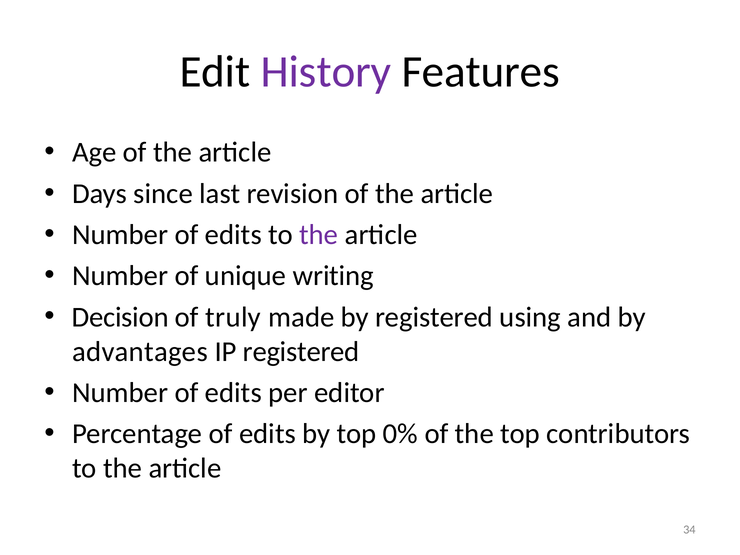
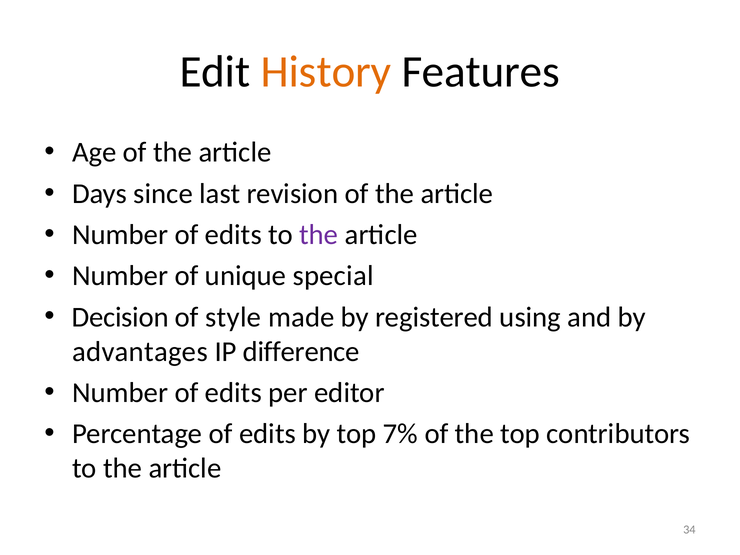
History colour: purple -> orange
writing: writing -> special
truly: truly -> style
IP registered: registered -> difference
0%: 0% -> 7%
